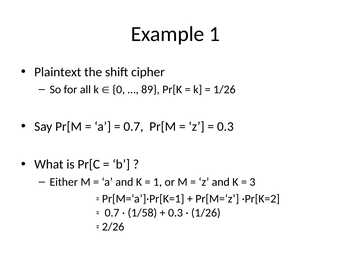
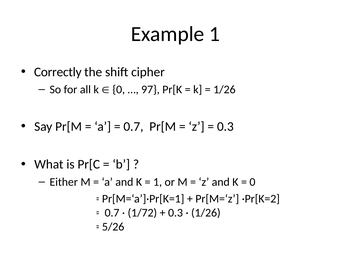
Plaintext: Plaintext -> Correctly
89: 89 -> 97
3 at (252, 182): 3 -> 0
1/58: 1/58 -> 1/72
2/26: 2/26 -> 5/26
